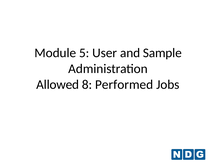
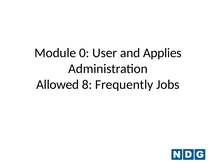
5: 5 -> 0
Sample: Sample -> Applies
Performed: Performed -> Frequently
